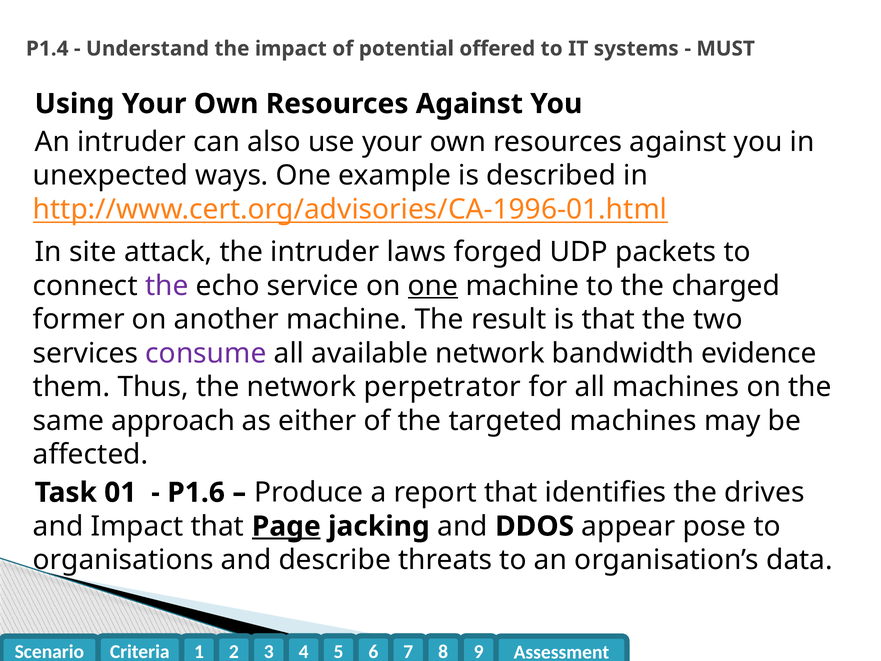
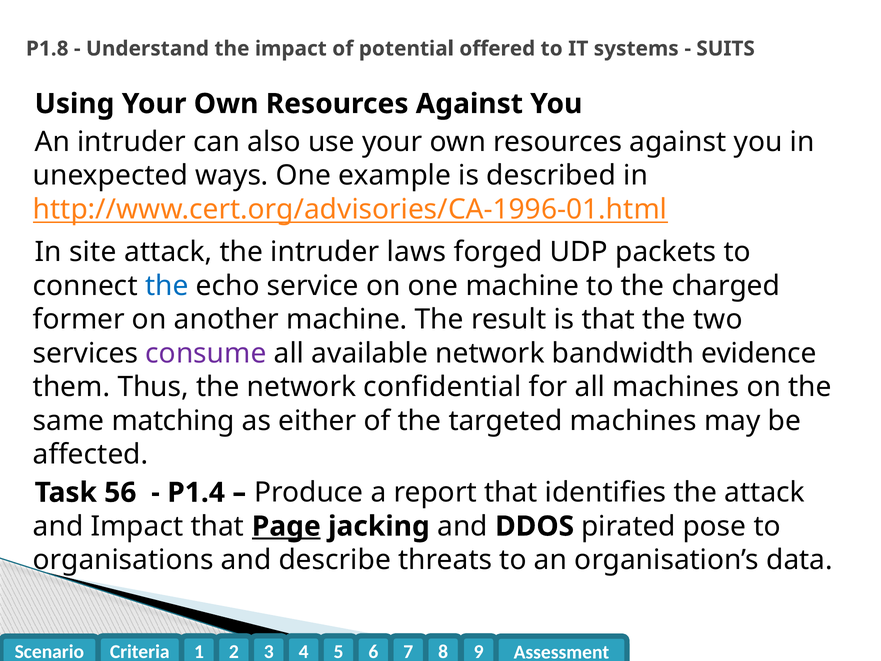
P1.4: P1.4 -> P1.8
MUST: MUST -> SUITS
the at (167, 286) colour: purple -> blue
one at (433, 286) underline: present -> none
perpetrator: perpetrator -> confidential
approach: approach -> matching
01: 01 -> 56
P1.6: P1.6 -> P1.4
the drives: drives -> attack
appear: appear -> pirated
